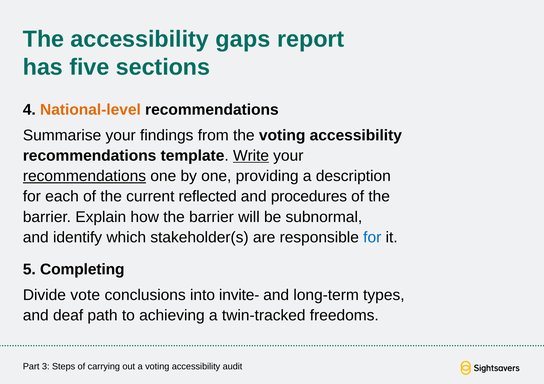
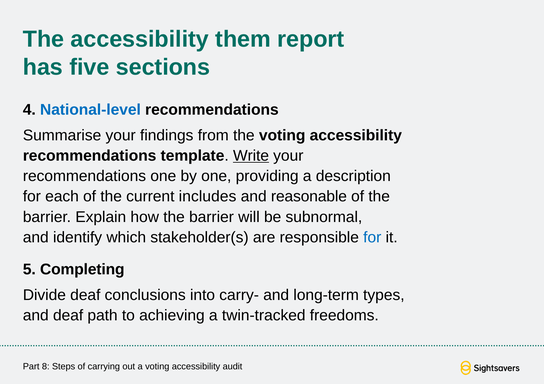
gaps: gaps -> them
National-level colour: orange -> blue
recommendations at (84, 176) underline: present -> none
reflected: reflected -> includes
procedures: procedures -> reasonable
Divide vote: vote -> deaf
invite-: invite- -> carry-
3: 3 -> 8
